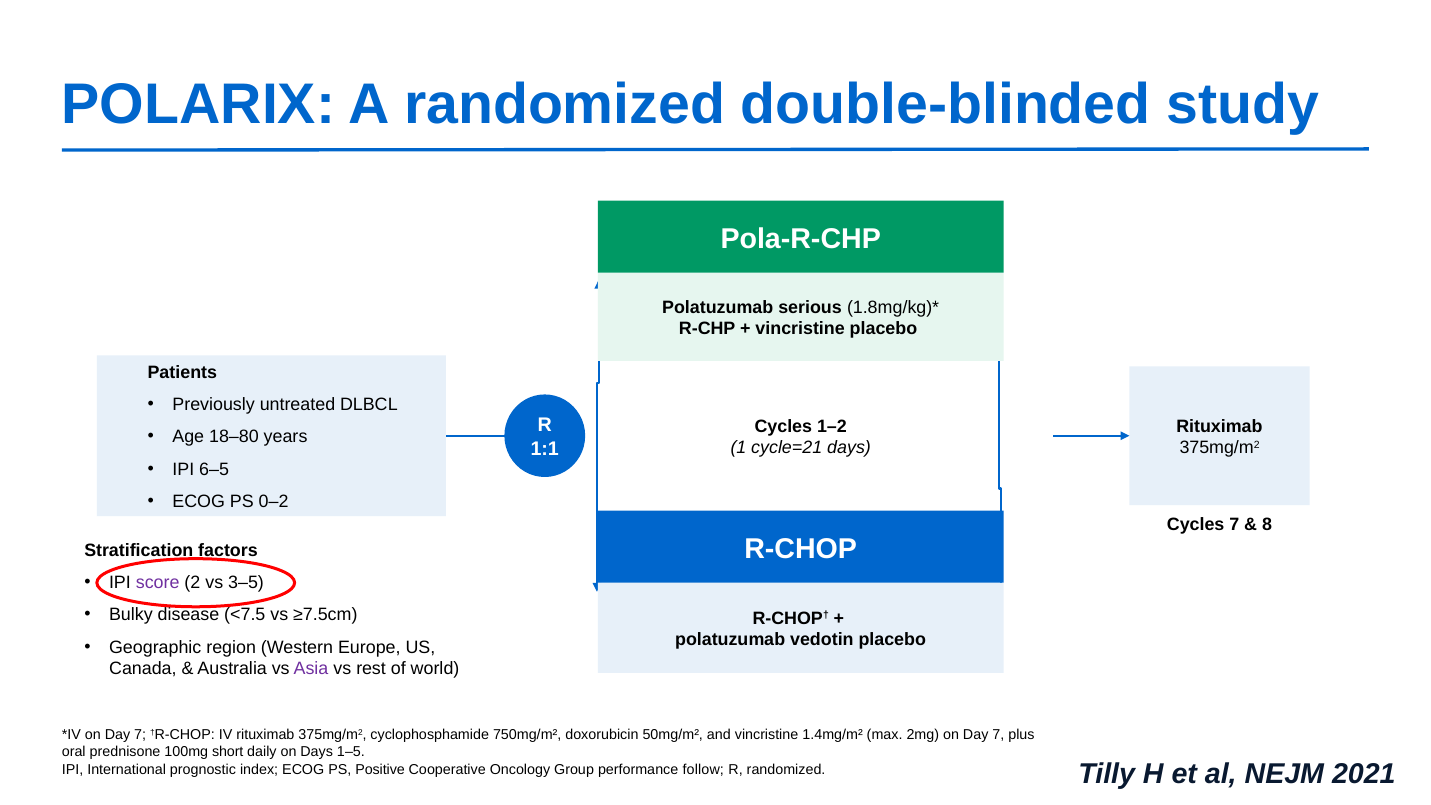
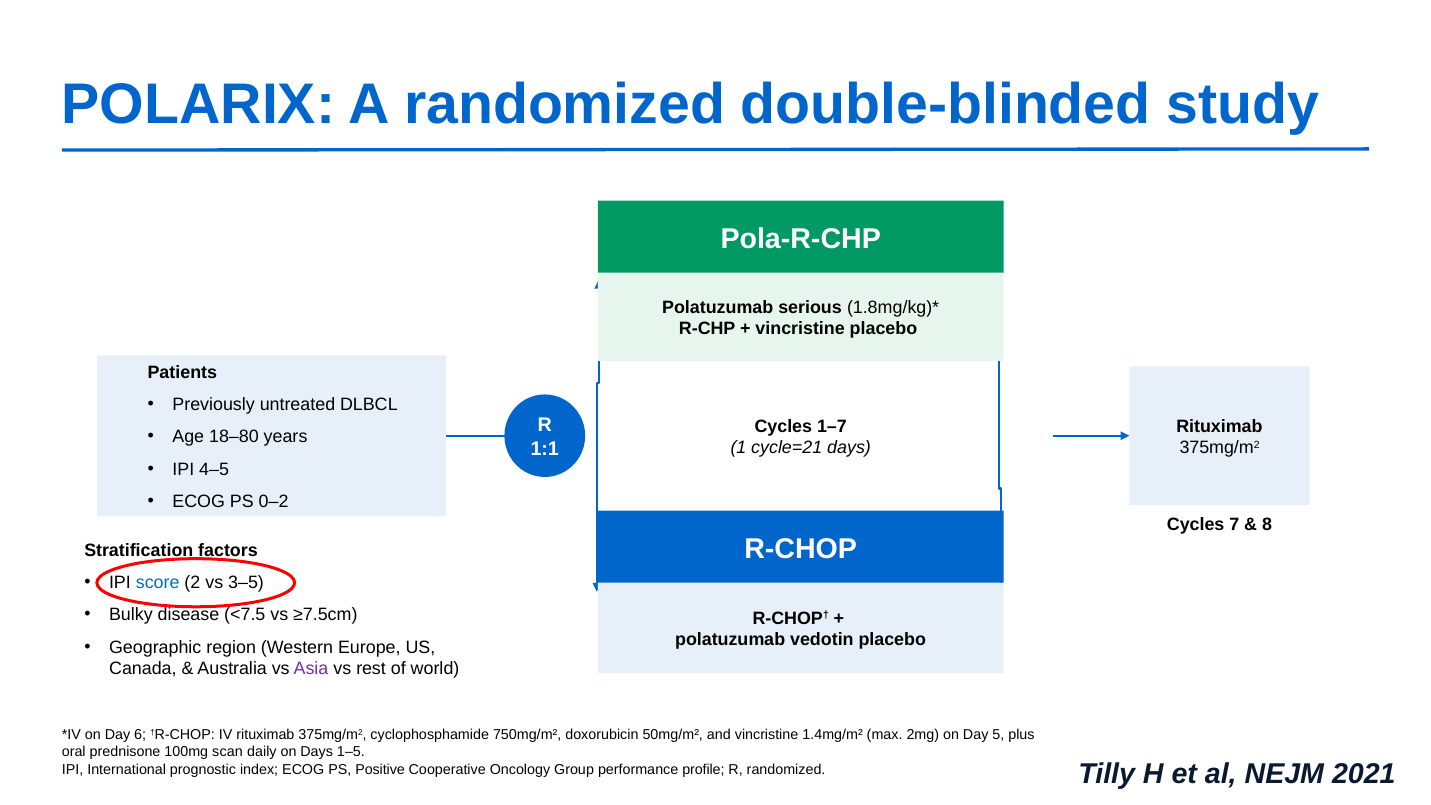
1–2: 1–2 -> 1–7
6–5: 6–5 -> 4–5
score colour: purple -> blue
7 at (140, 735): 7 -> 6
2mg on Day 7: 7 -> 5
short: short -> scan
follow: follow -> profile
